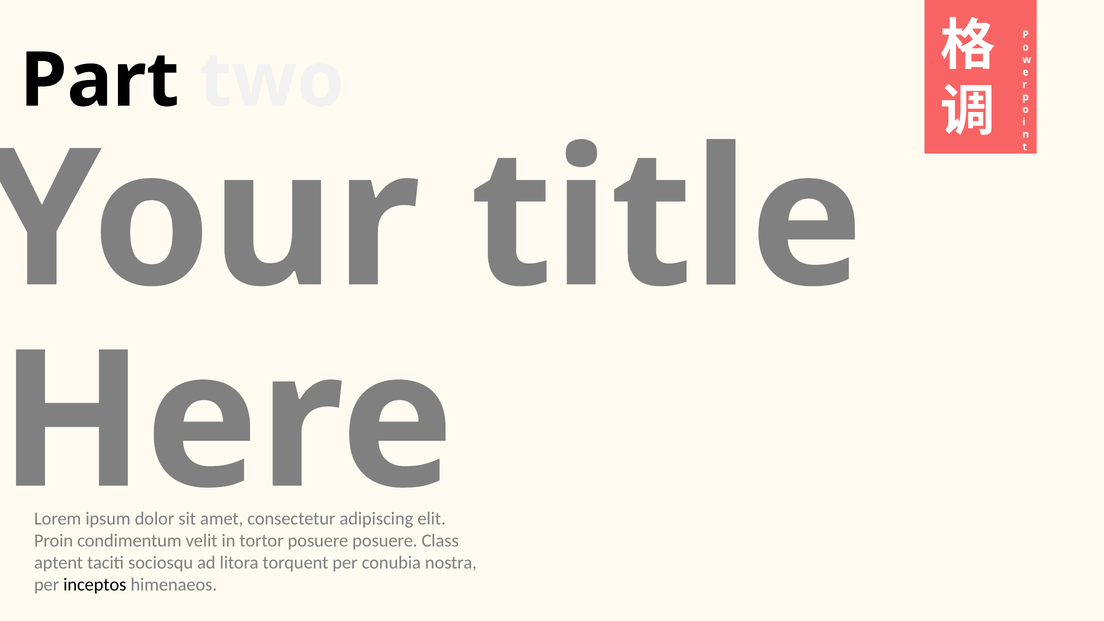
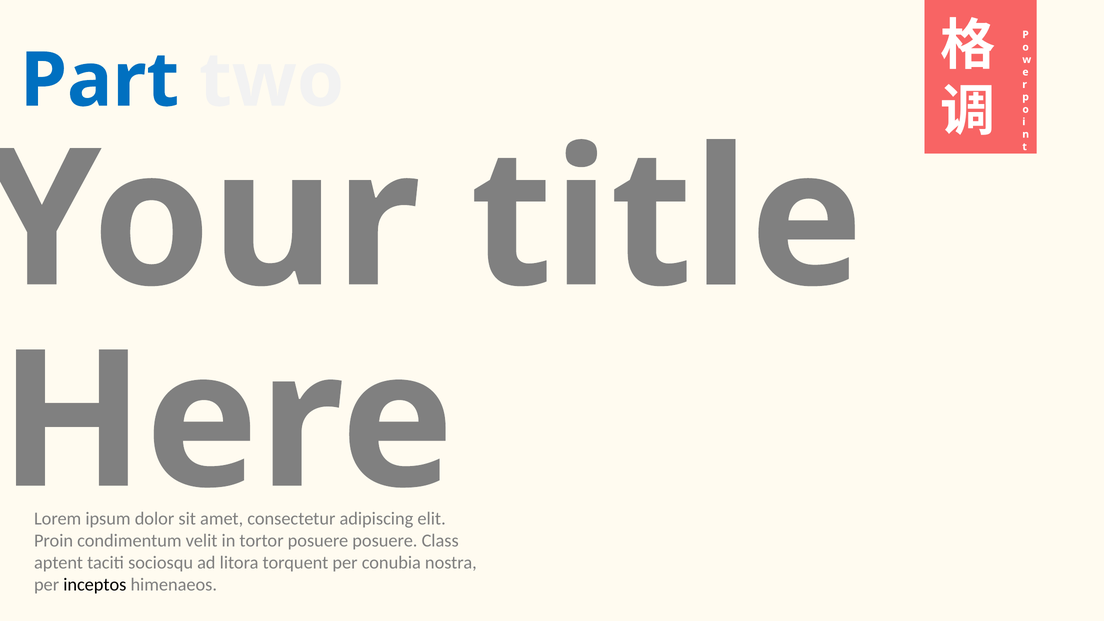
Part colour: black -> blue
